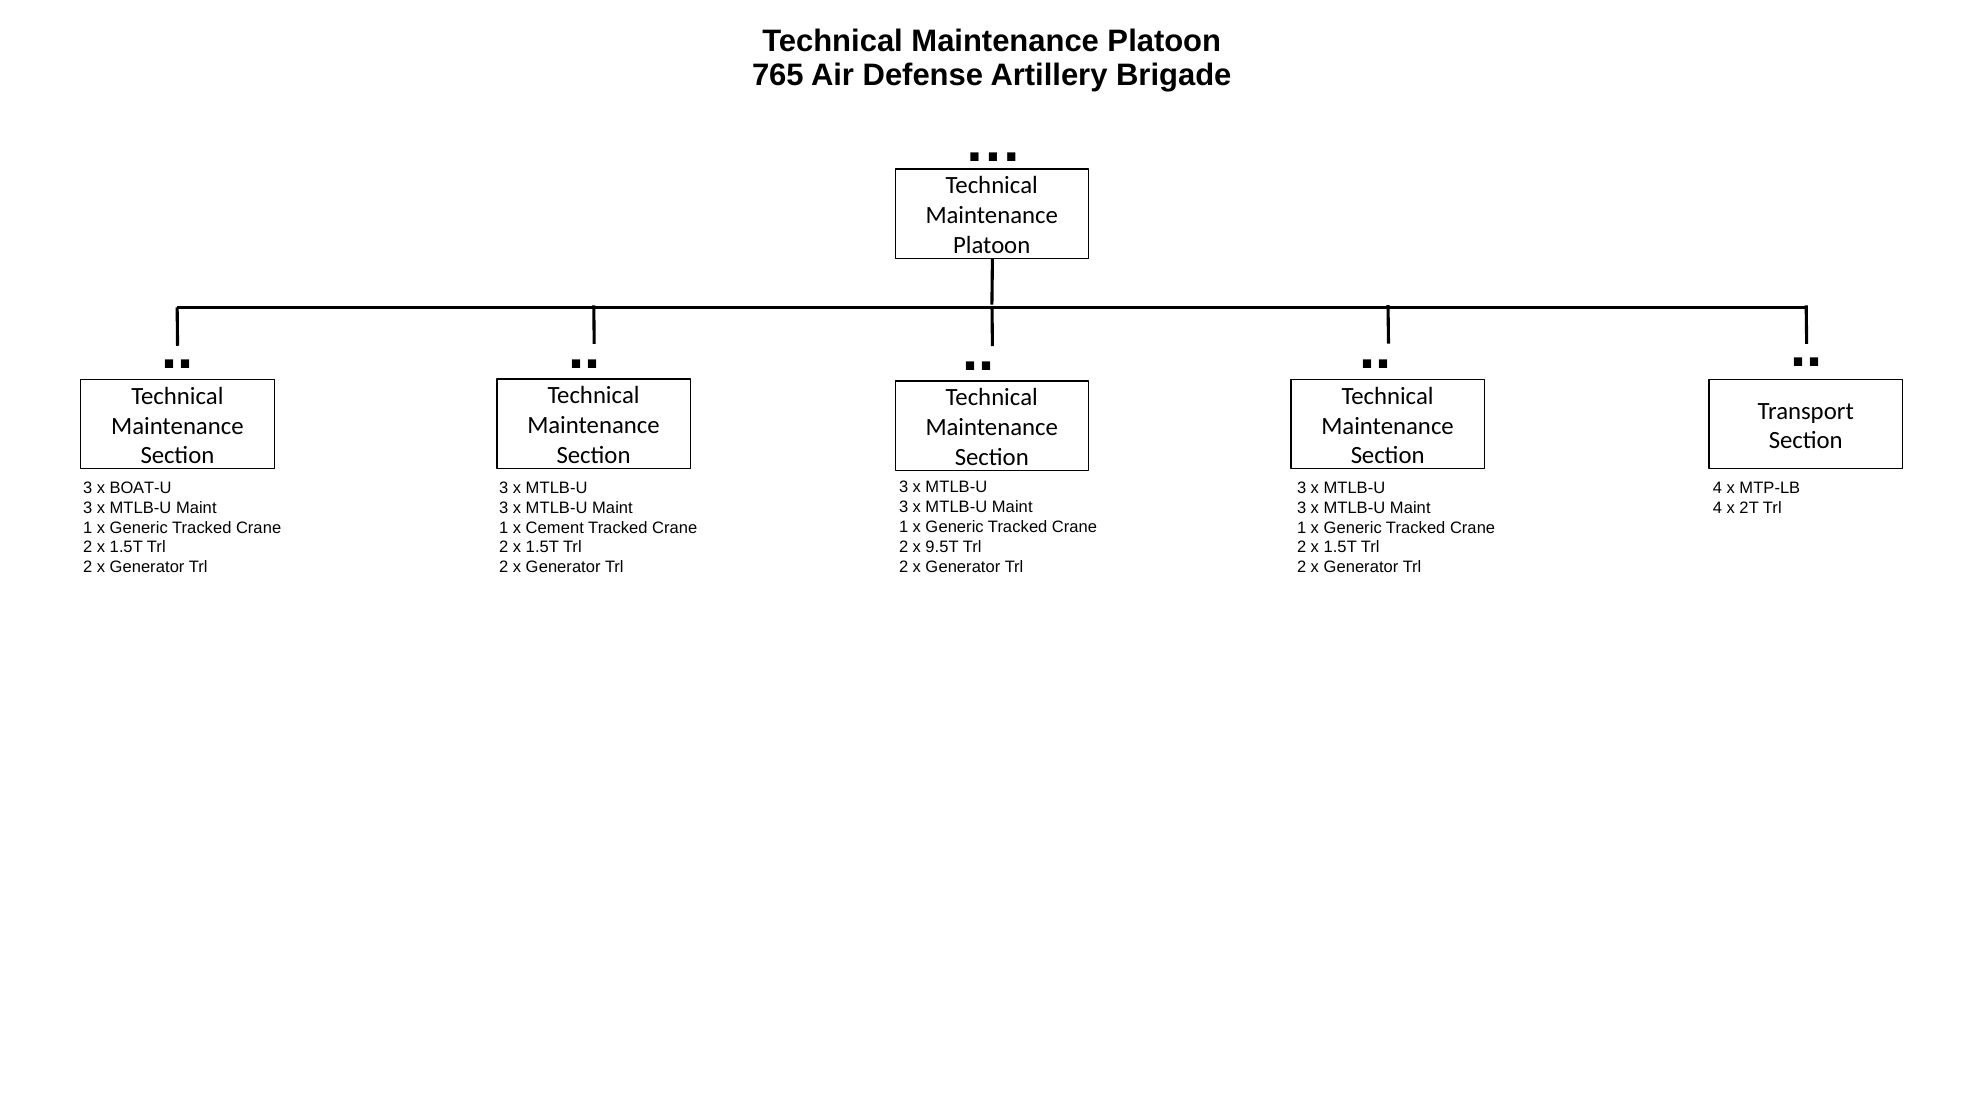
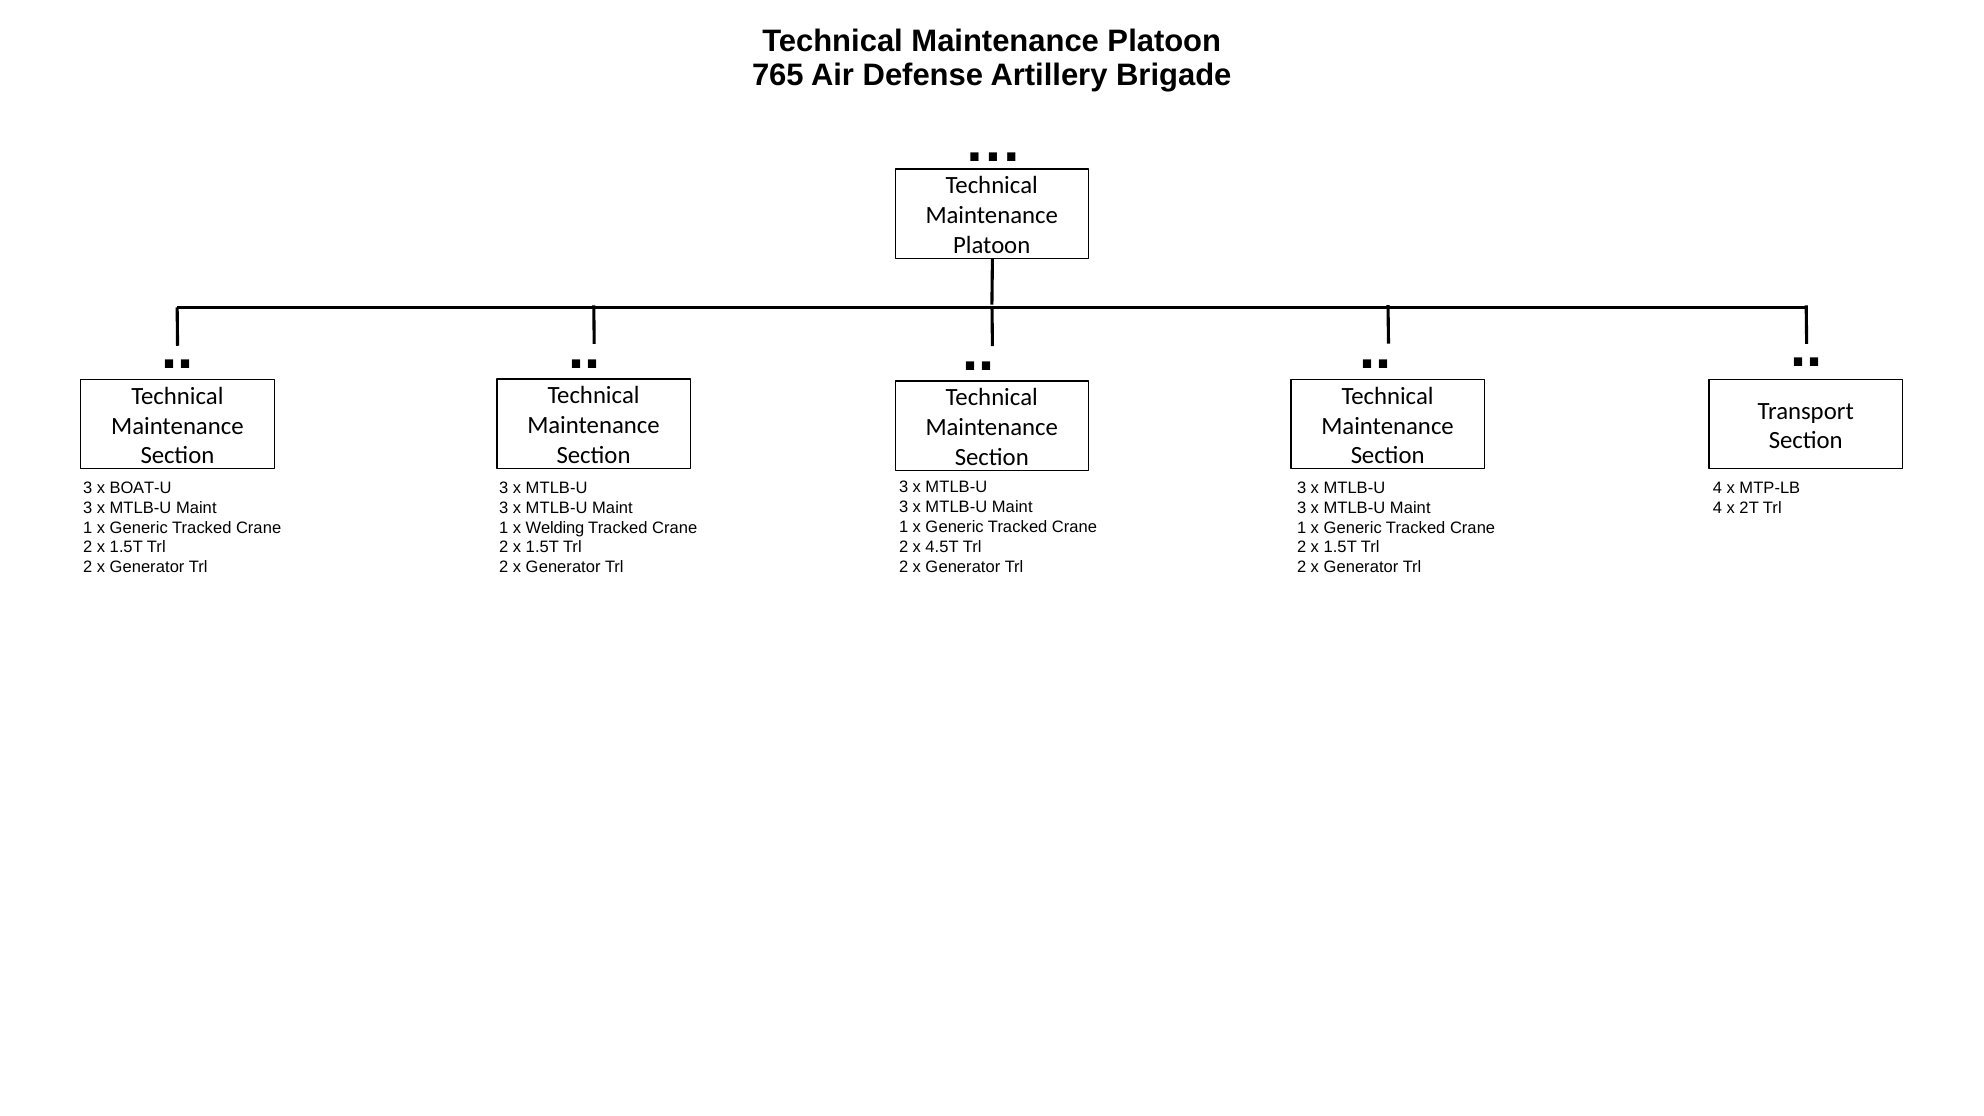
Cement: Cement -> Welding
9.5T: 9.5T -> 4.5T
